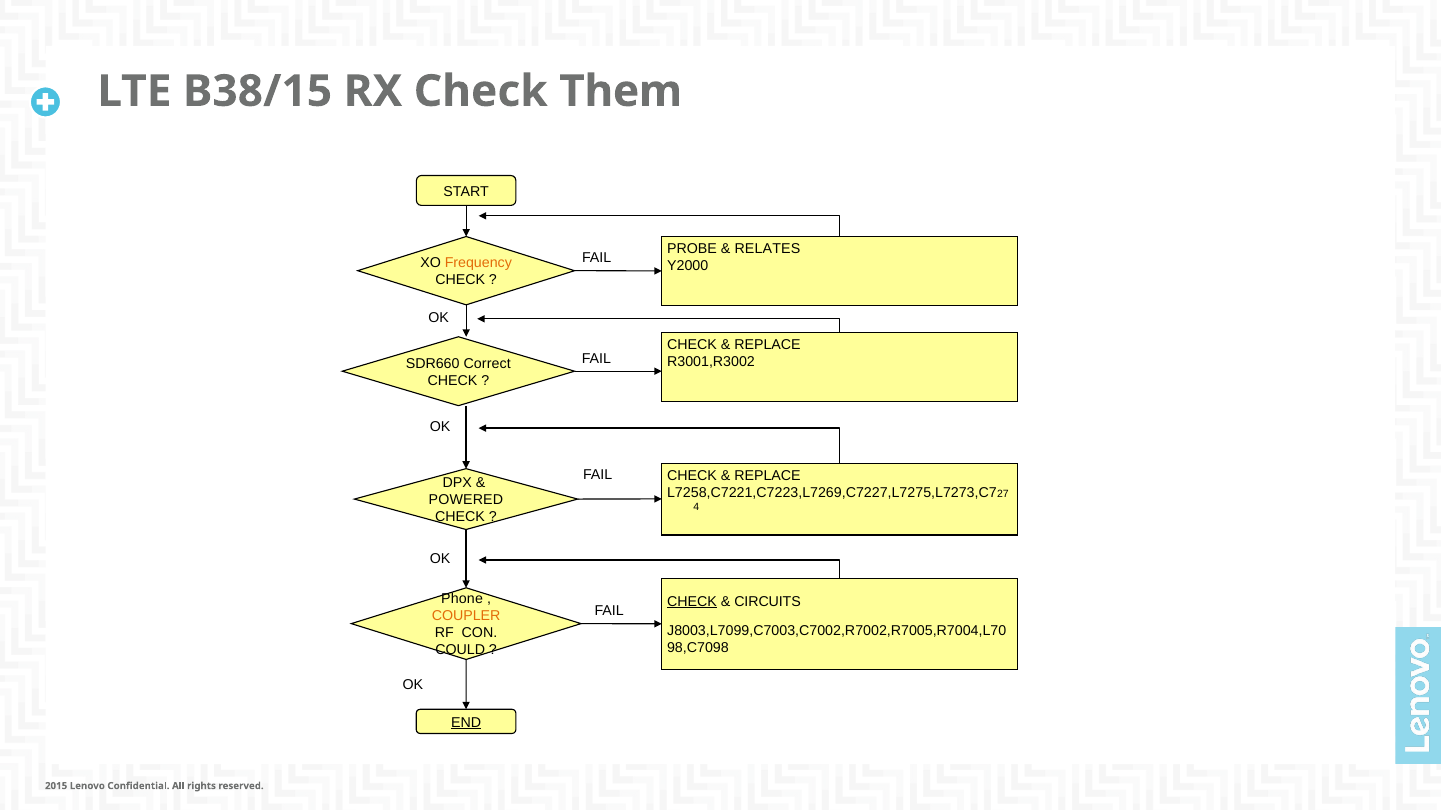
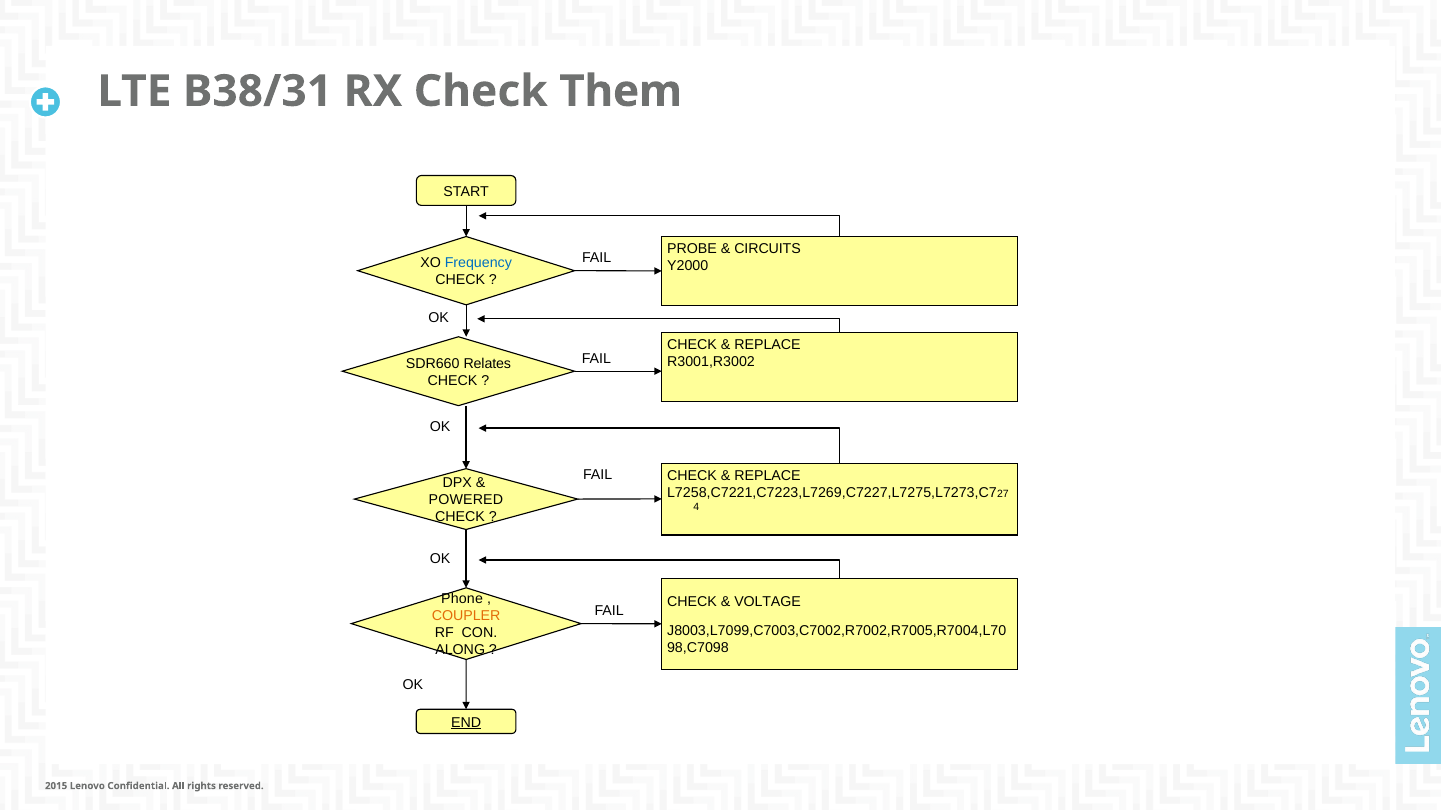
B38/15: B38/15 -> B38/31
RELATES: RELATES -> CIRCUITS
Frequency colour: orange -> blue
Correct: Correct -> Relates
CHECK at (692, 602) underline: present -> none
CIRCUITS: CIRCUITS -> VOLTAGE
COULD: COULD -> ALONG
